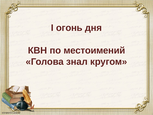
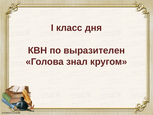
огонь: огонь -> класс
местоимений: местоимений -> выразителен
